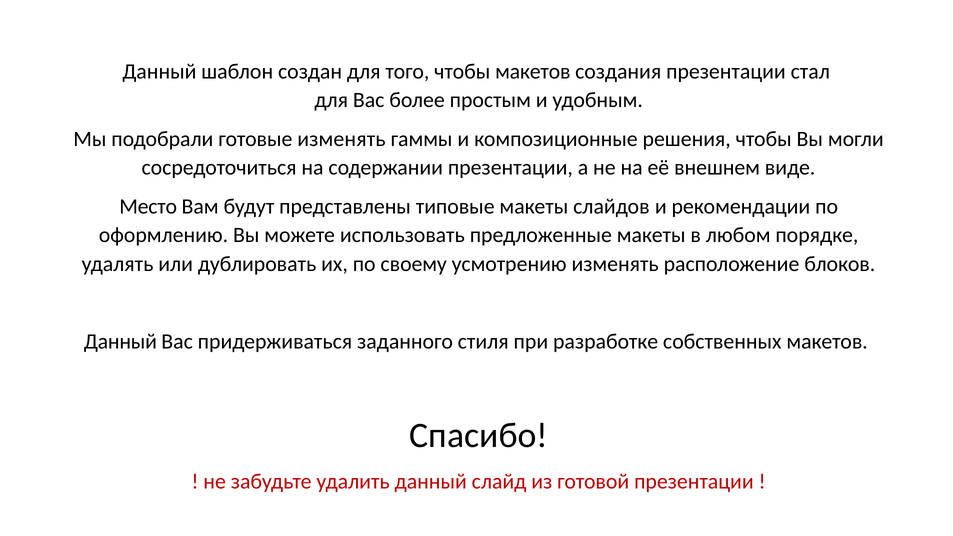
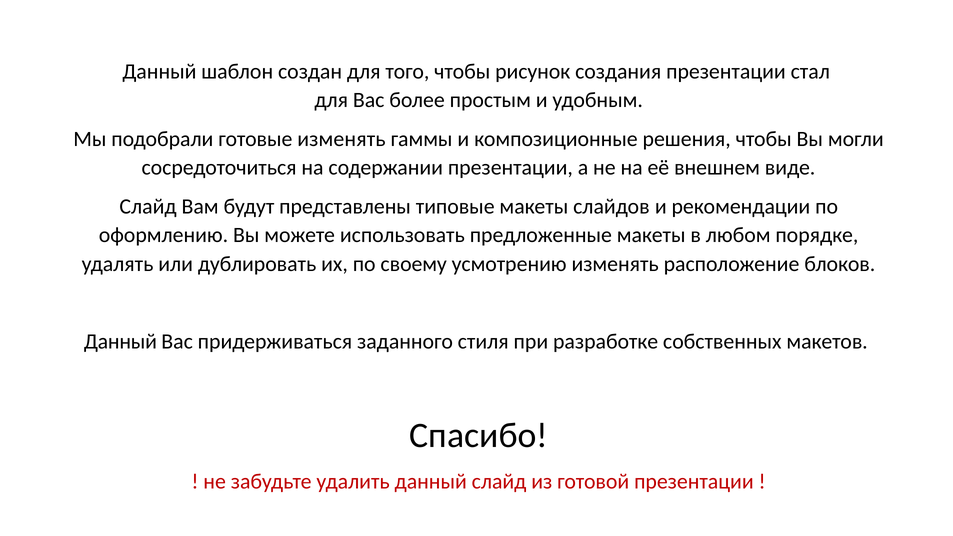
чтобы макетов: макетов -> рисунок
Место at (148, 206): Место -> Слайд
